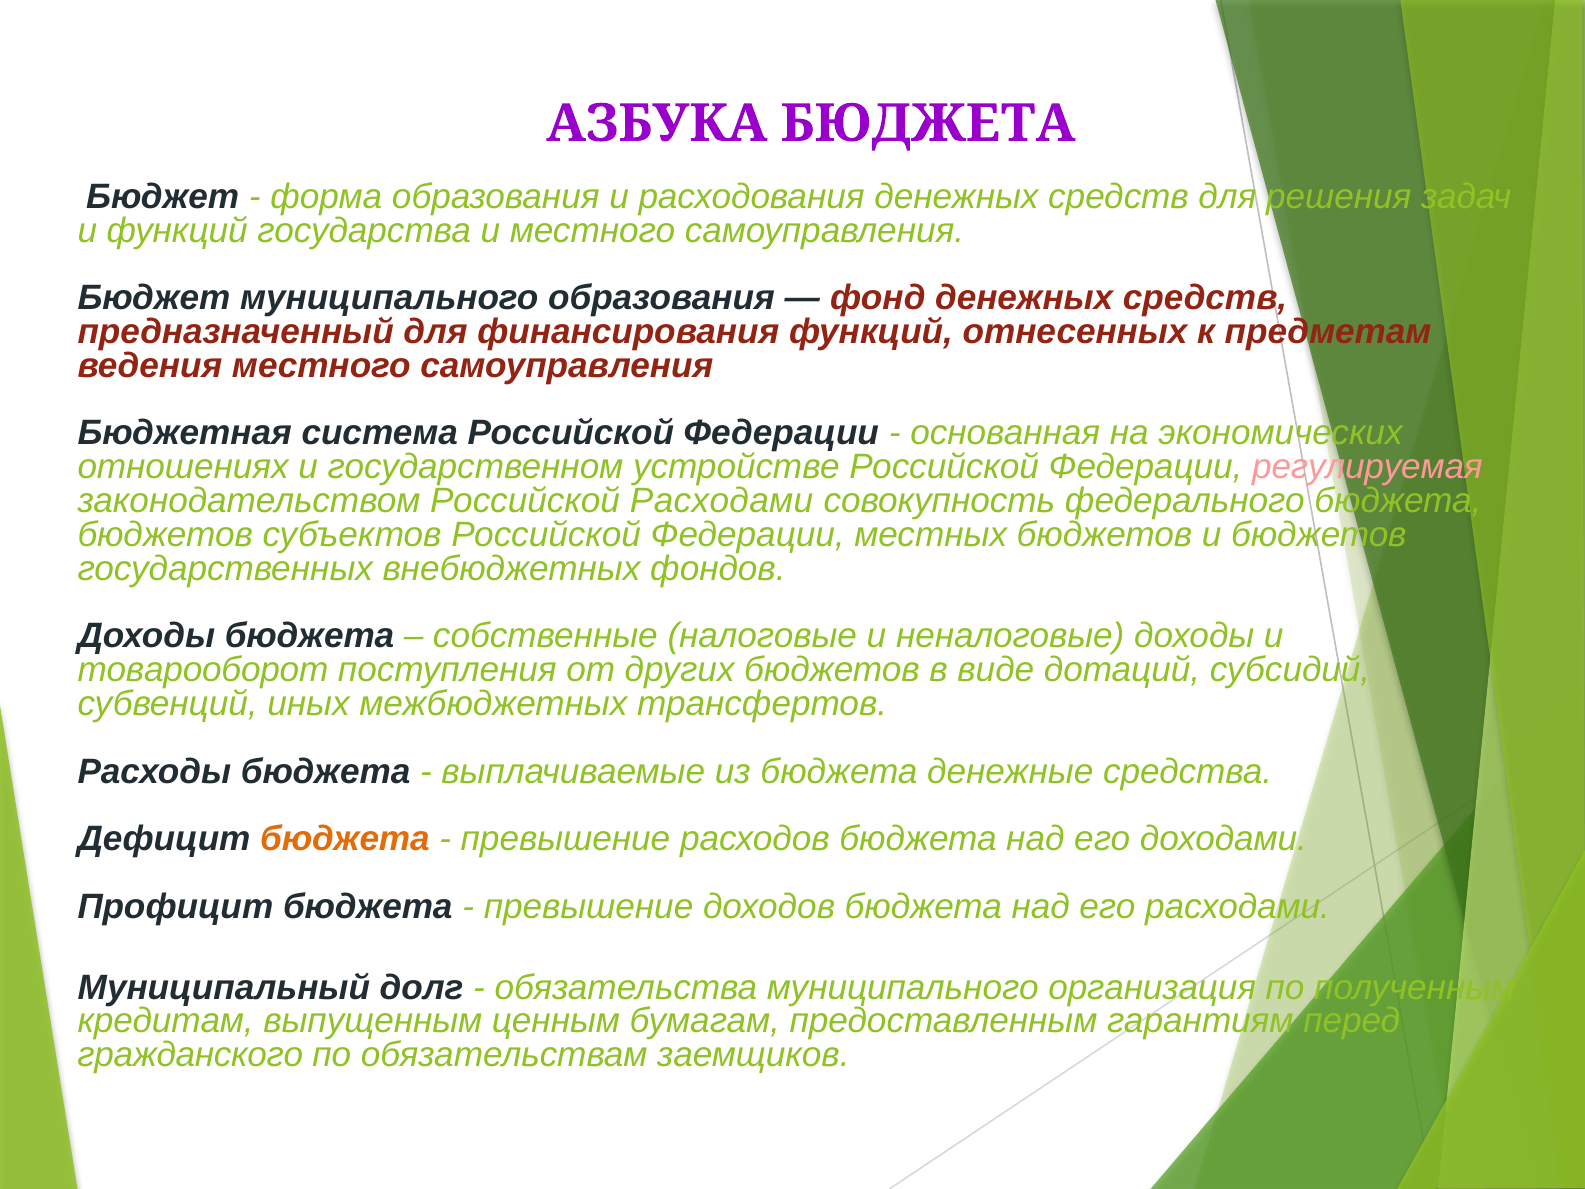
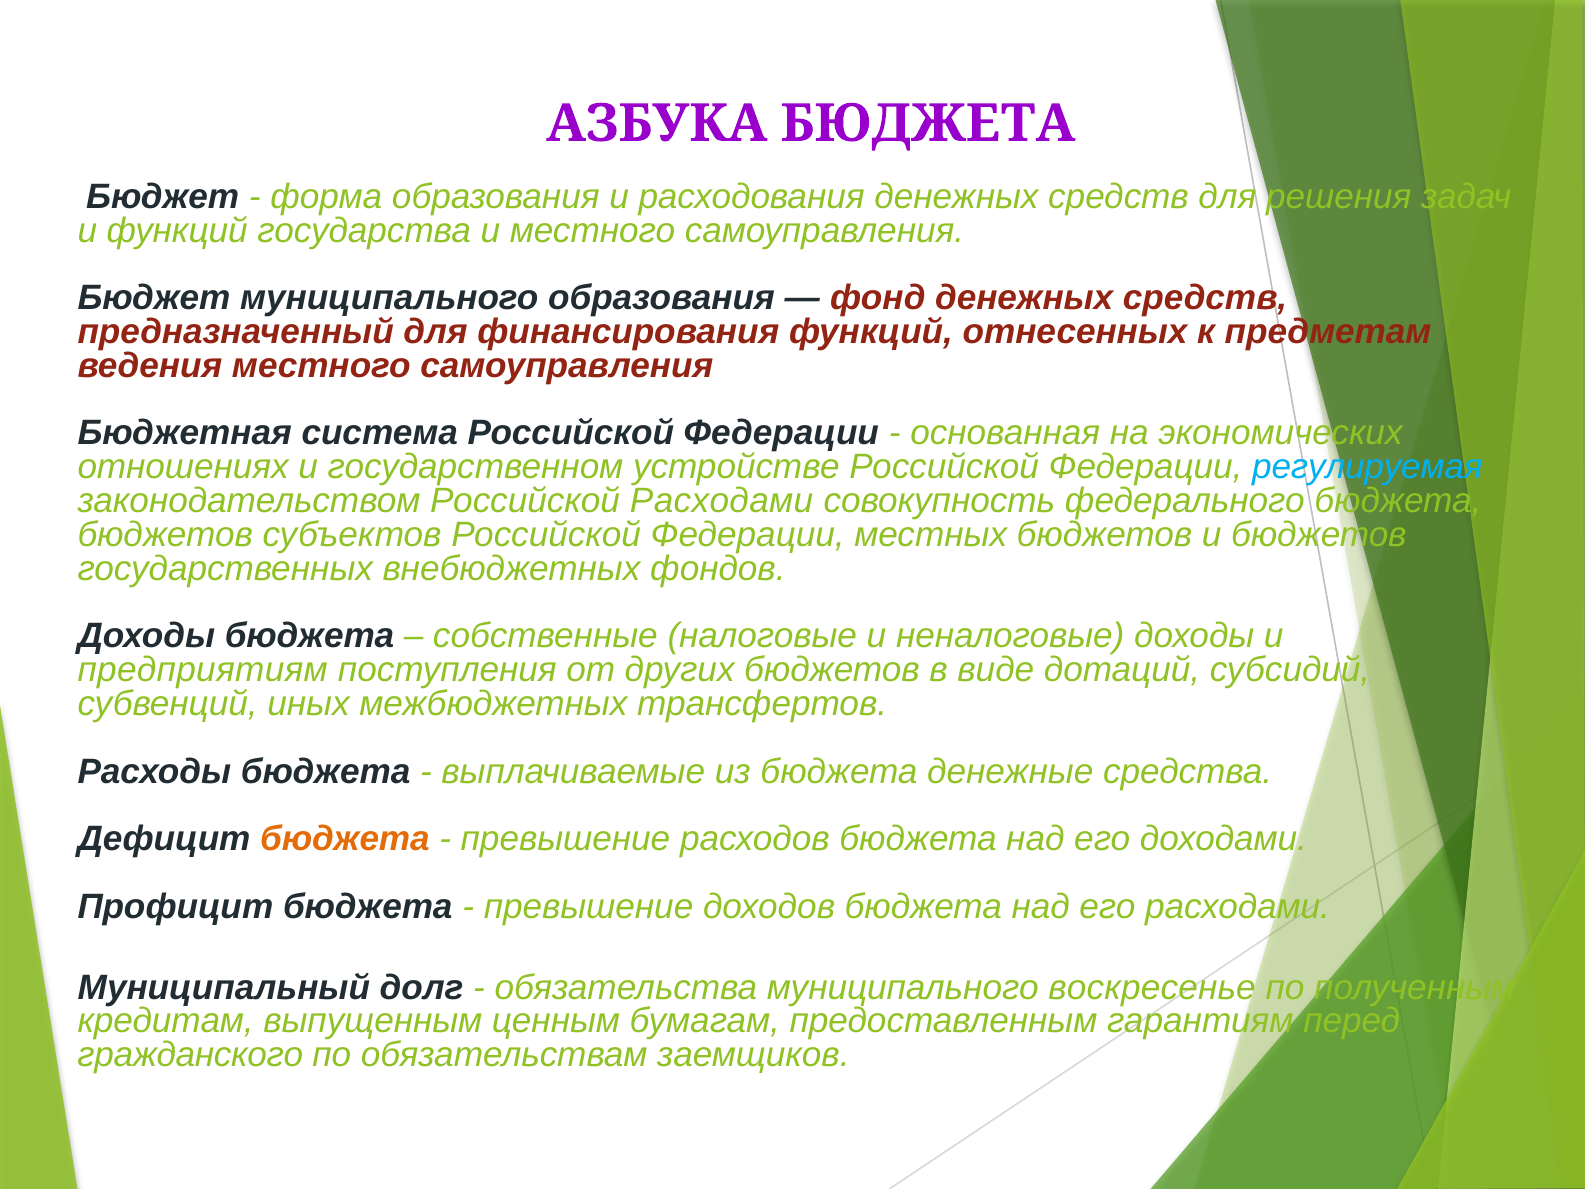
регулируемая colour: pink -> light blue
товарооборот: товарооборот -> предприятиям
организация: организация -> воскресенье
